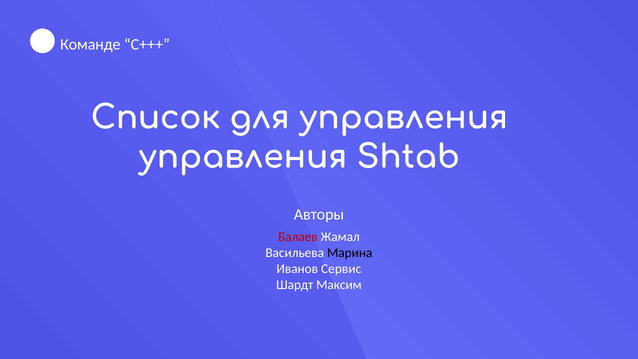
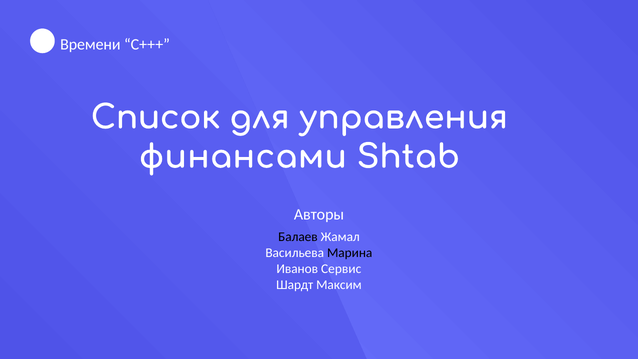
Команде: Команде -> Времени
управления at (243, 157): управления -> финансами
Балаев colour: red -> black
